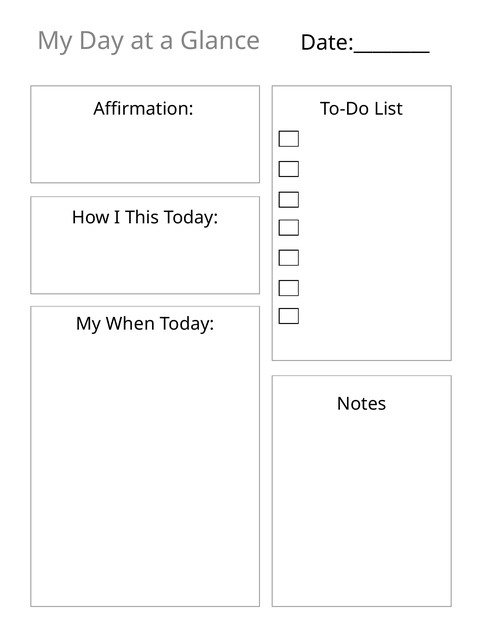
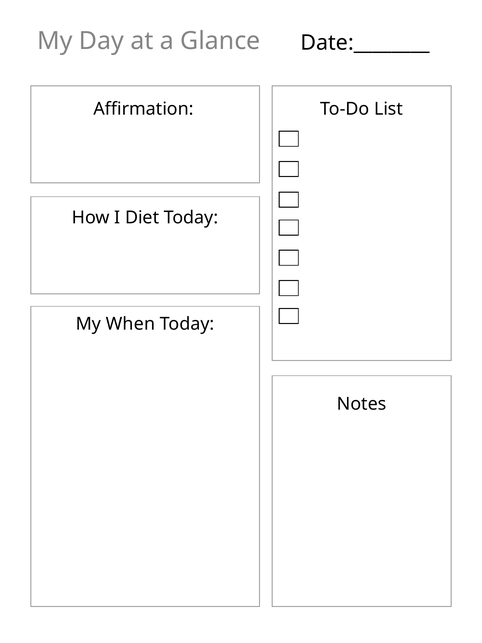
This: This -> Diet
